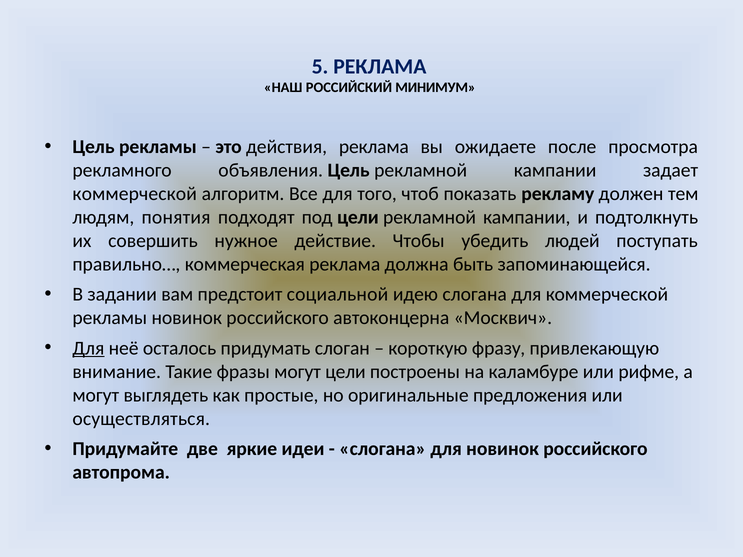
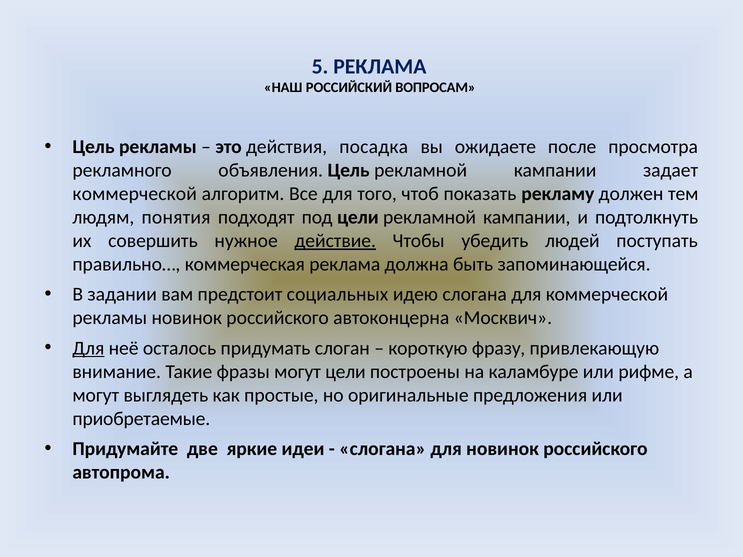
МИНИМУМ: МИНИМУМ -> ВОПРОСАМ
действия реклама: реклама -> посадка
действие underline: none -> present
социальной: социальной -> социальных
осуществляться: осуществляться -> приобретаемые
